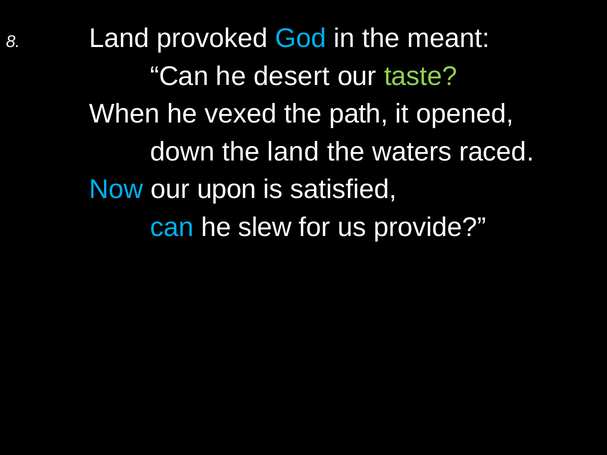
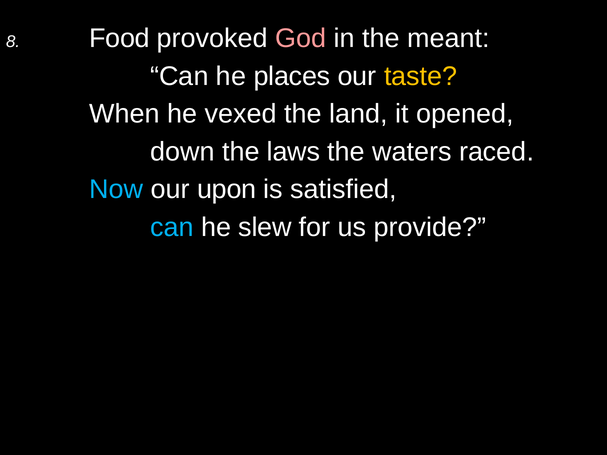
8 Land: Land -> Food
God colour: light blue -> pink
desert: desert -> places
taste colour: light green -> yellow
path: path -> land
the land: land -> laws
